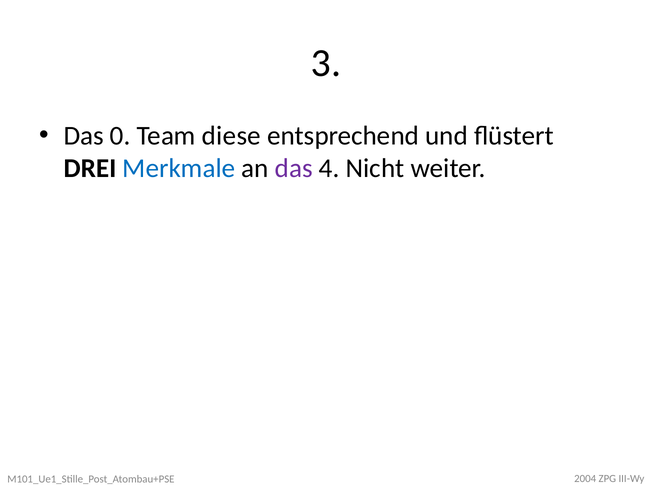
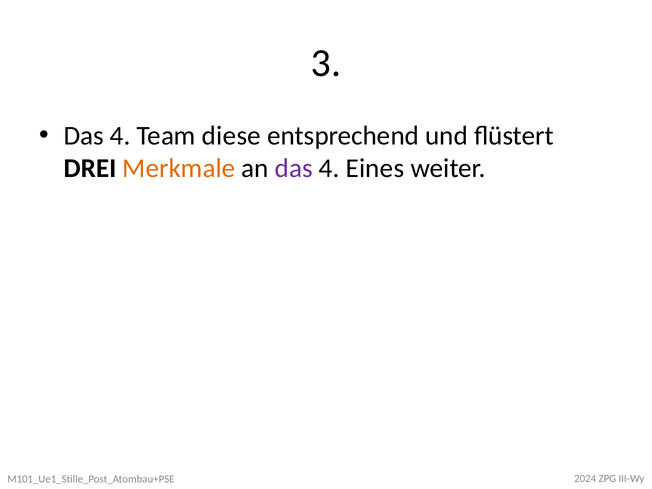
0 at (120, 136): 0 -> 4
Merkmale colour: blue -> orange
Nicht: Nicht -> Eines
2004: 2004 -> 2024
